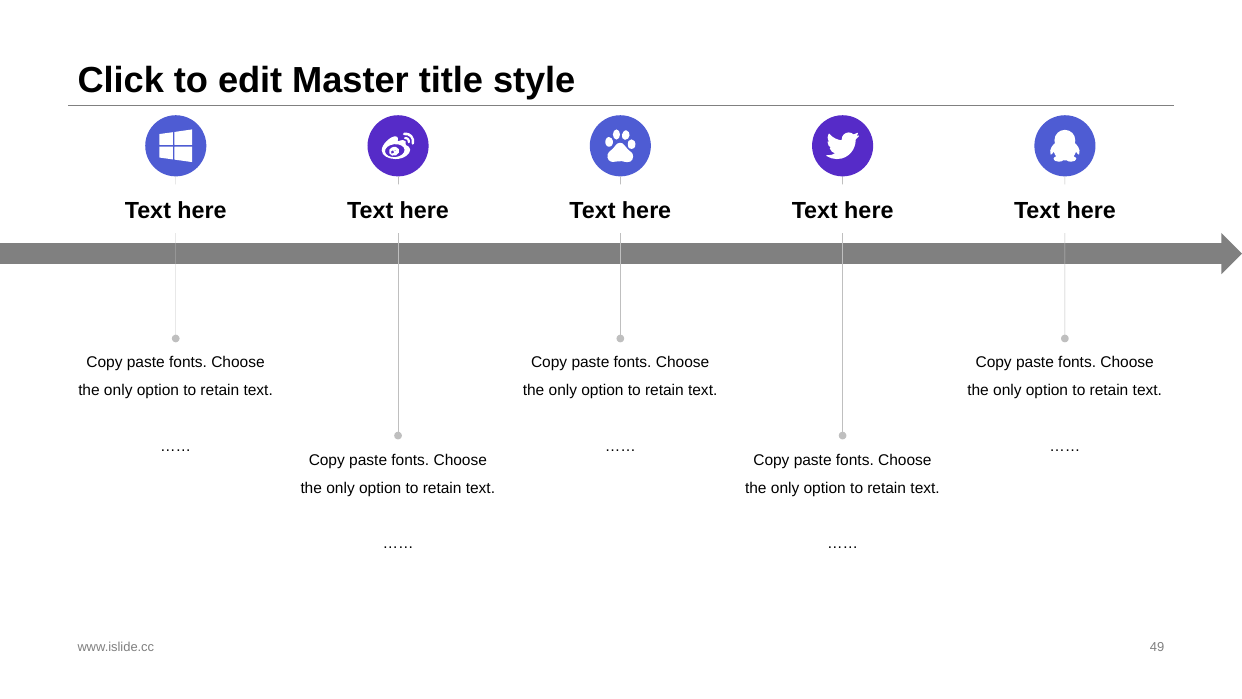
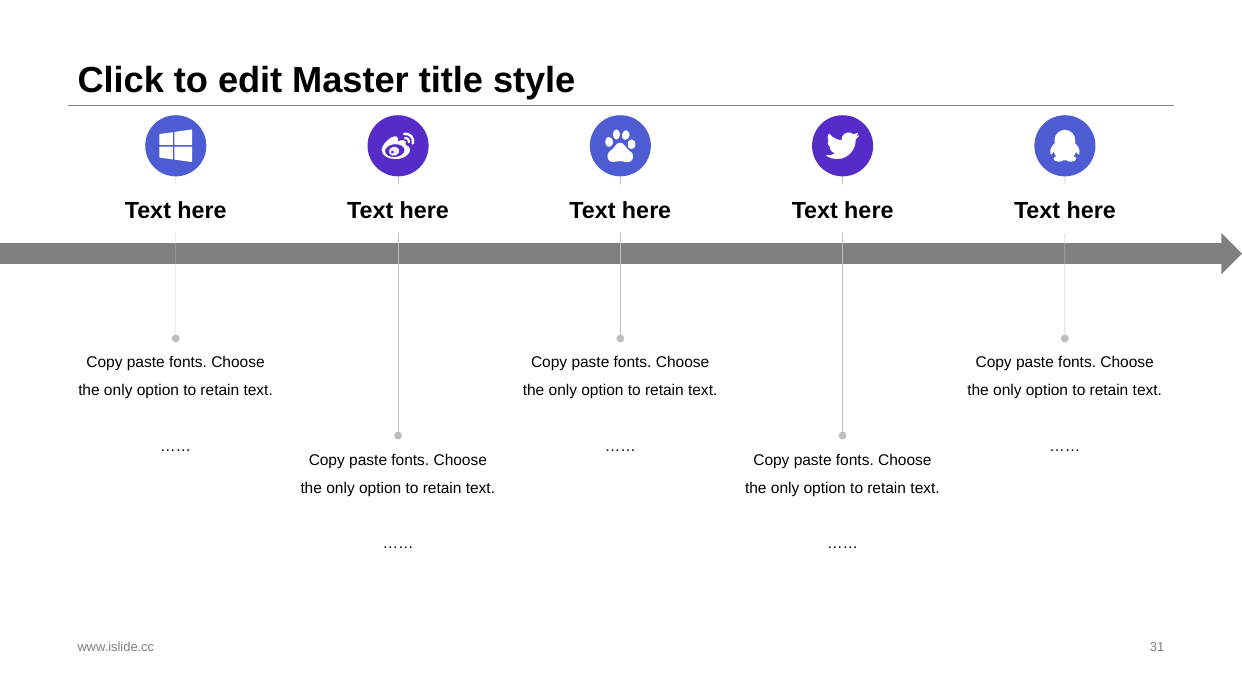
49: 49 -> 31
